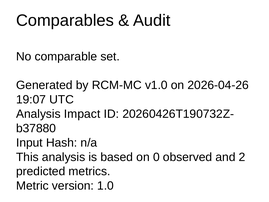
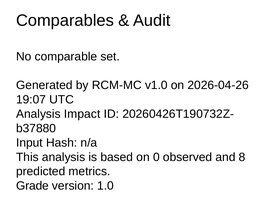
2: 2 -> 8
Metric: Metric -> Grade
